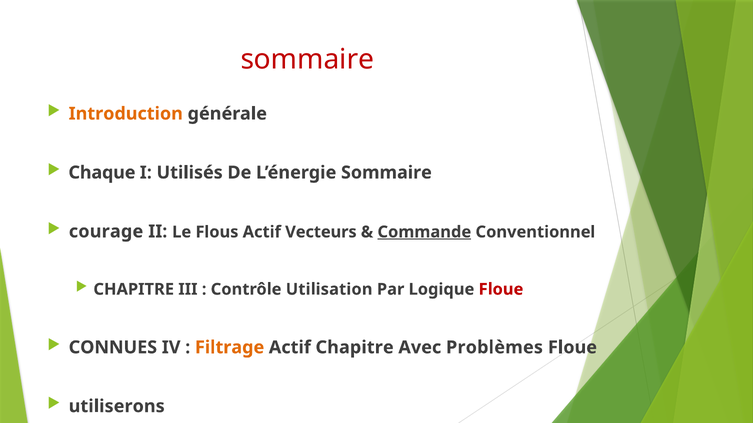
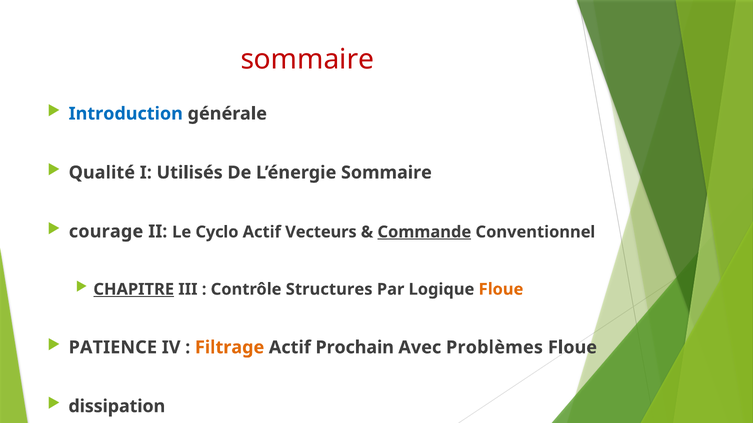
Introduction colour: orange -> blue
Chaque: Chaque -> Qualité
Flous: Flous -> Cyclo
CHAPITRE at (134, 290) underline: none -> present
Utilisation: Utilisation -> Structures
Floue at (501, 290) colour: red -> orange
CONNUES: CONNUES -> PATIENCE
Actif Chapitre: Chapitre -> Prochain
utiliserons: utiliserons -> dissipation
